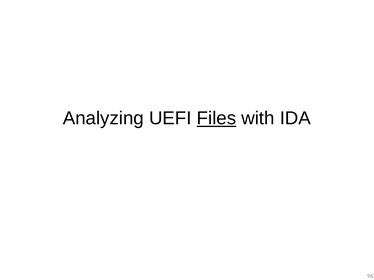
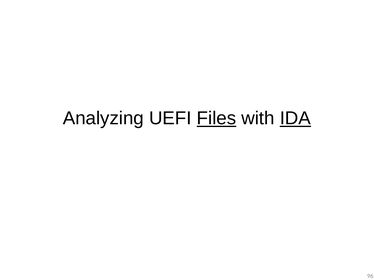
IDA underline: none -> present
